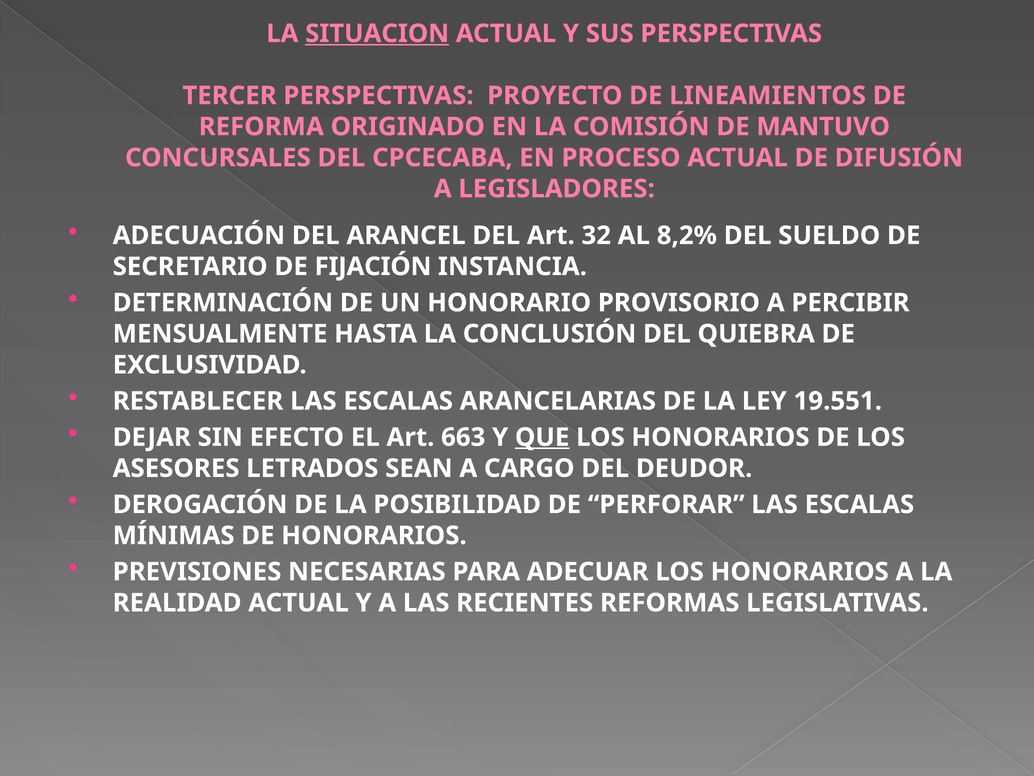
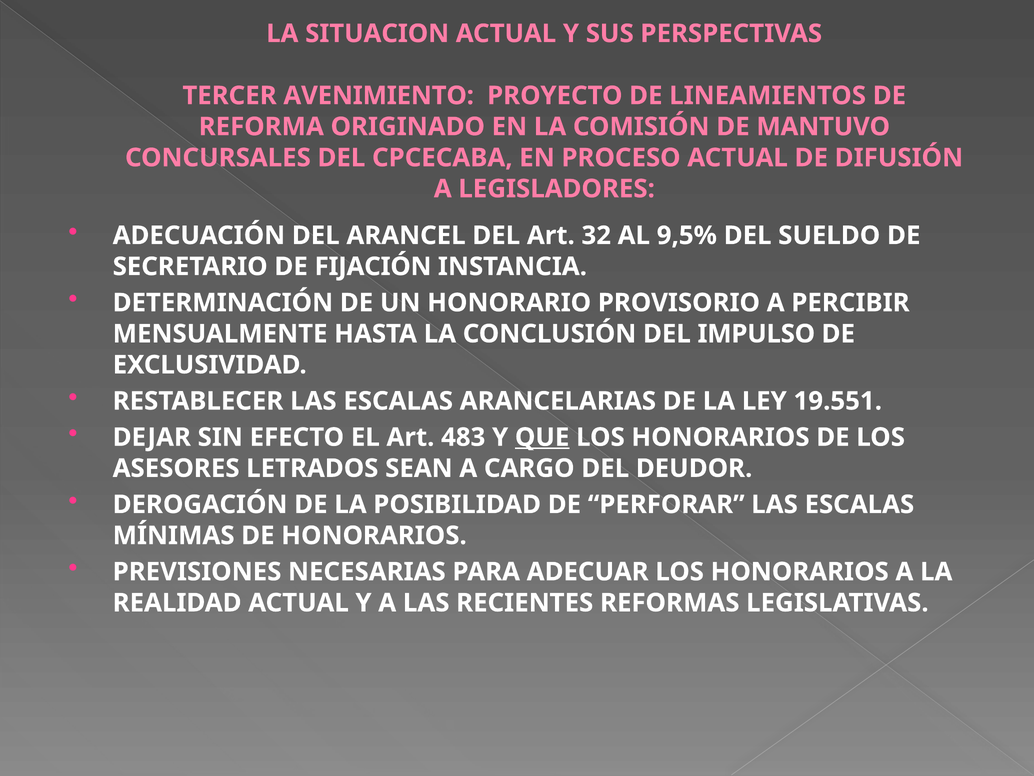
SITUACION underline: present -> none
TERCER PERSPECTIVAS: PERSPECTIVAS -> AVENIMIENTO
8,2%: 8,2% -> 9,5%
QUIEBRA: QUIEBRA -> IMPULSO
663: 663 -> 483
